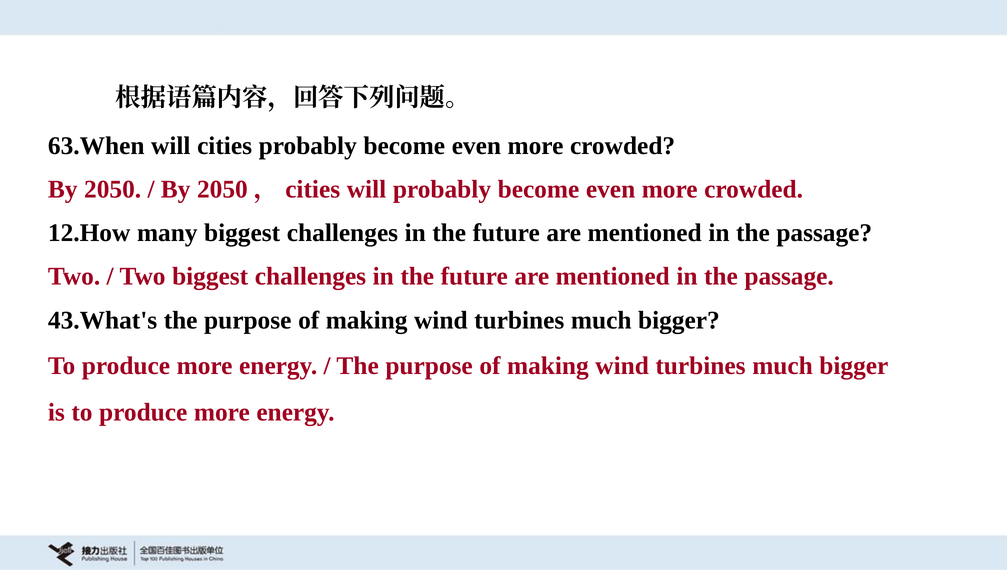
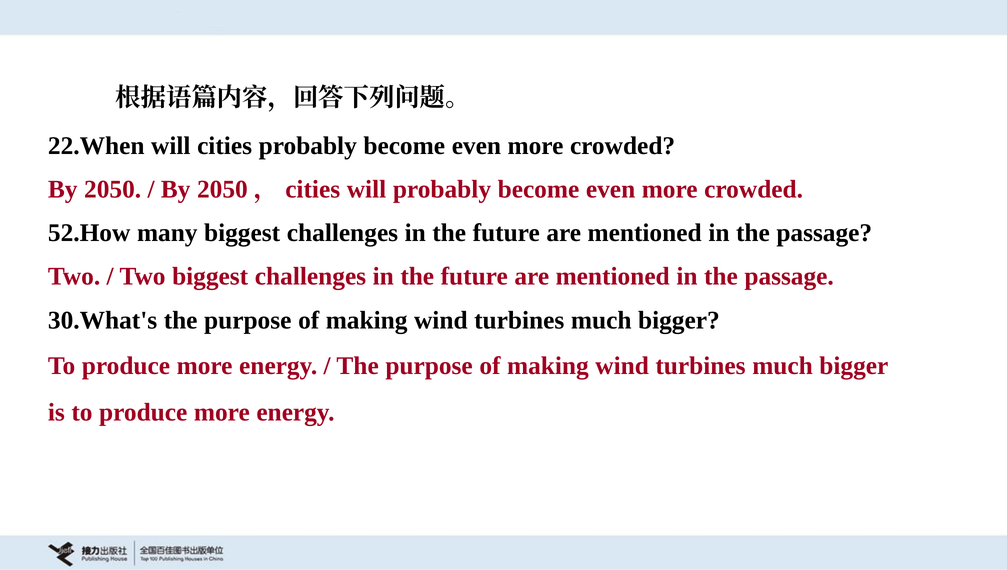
63.When: 63.When -> 22.When
12.How: 12.How -> 52.How
43.What's: 43.What's -> 30.What's
